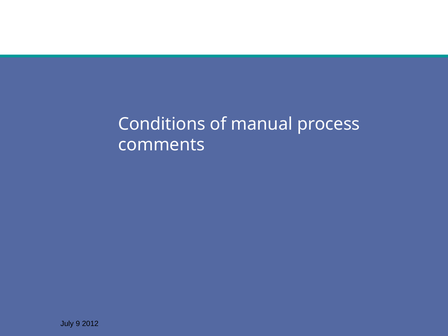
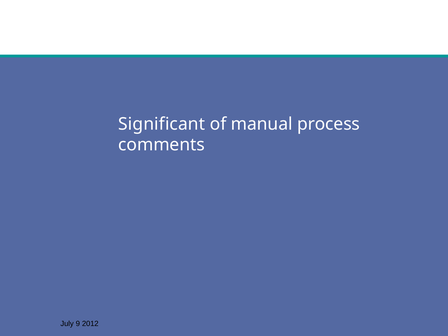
Conditions: Conditions -> Significant
